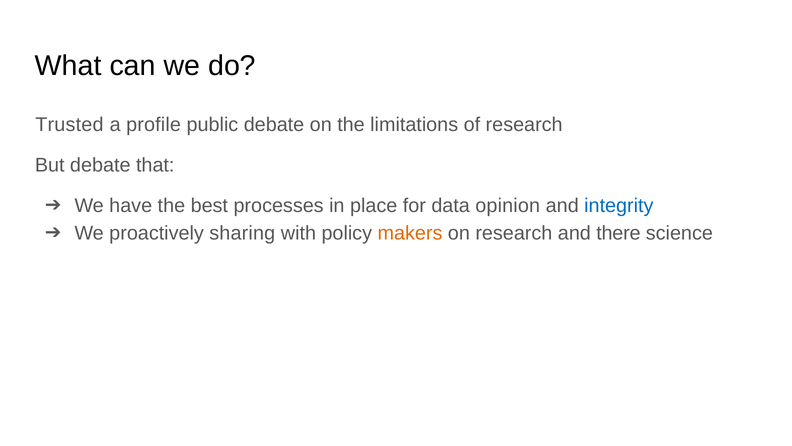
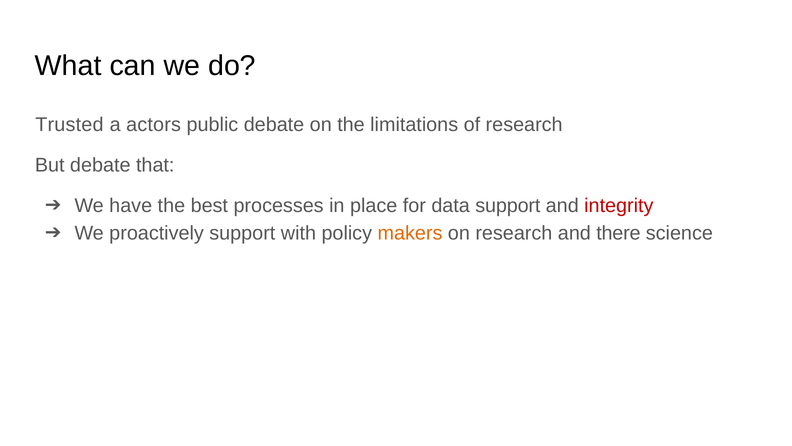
profile: profile -> actors
data opinion: opinion -> support
integrity colour: blue -> red
proactively sharing: sharing -> support
